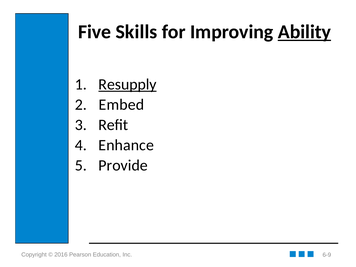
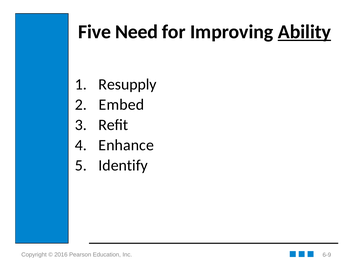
Skills: Skills -> Need
Resupply underline: present -> none
Provide: Provide -> Identify
